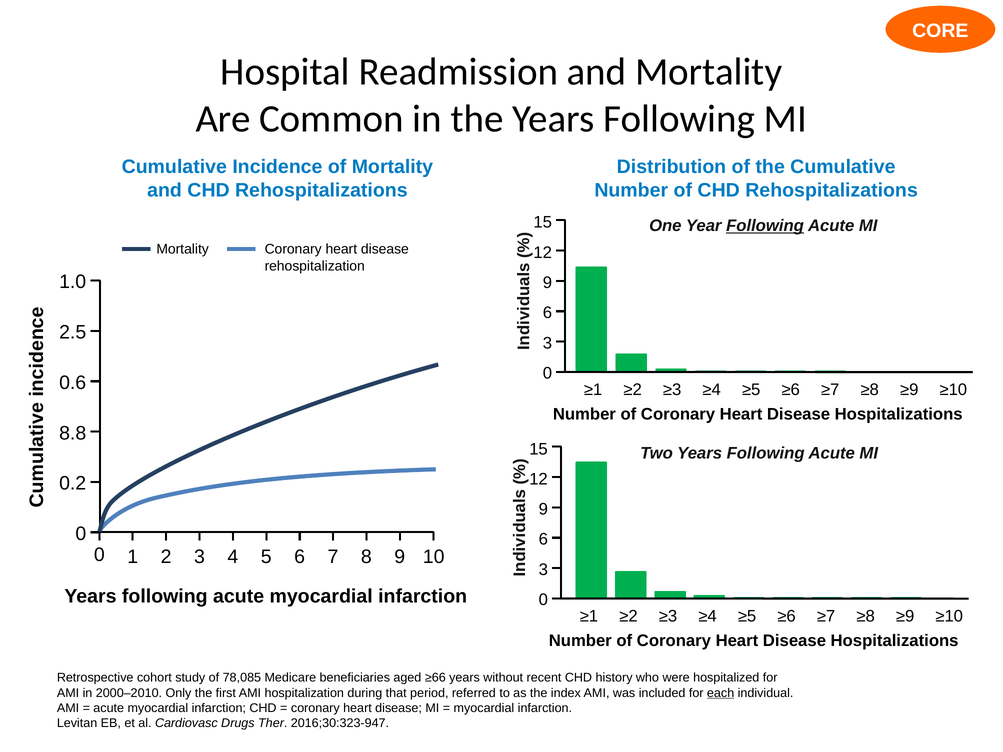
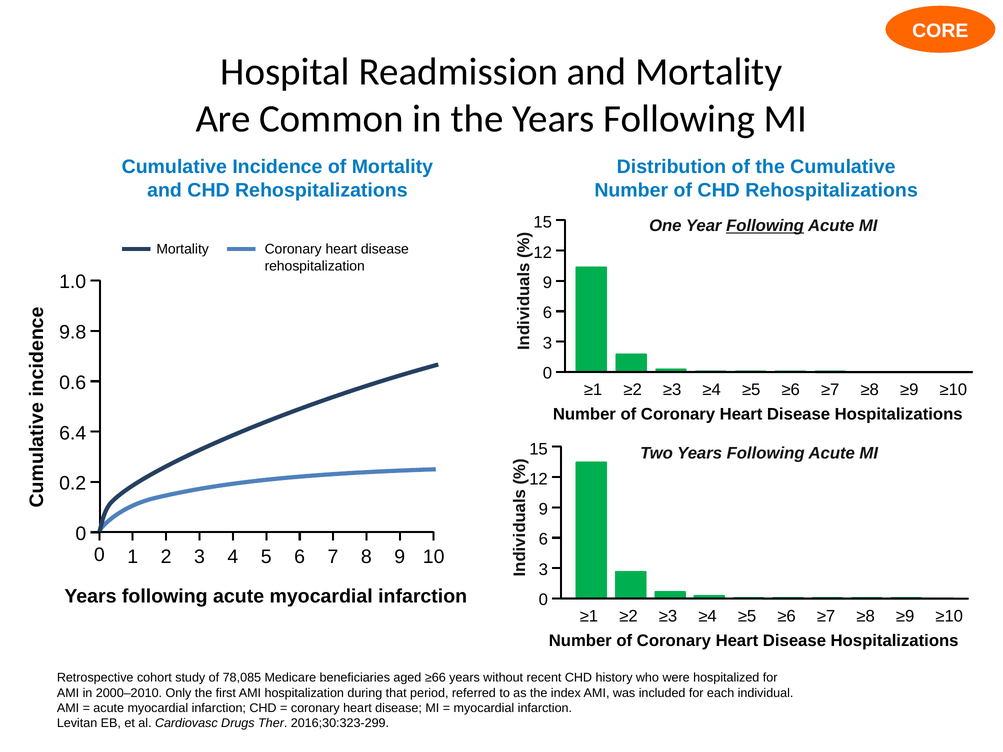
2.5: 2.5 -> 9.8
8.8: 8.8 -> 6.4
each underline: present -> none
2016;30:323-947: 2016;30:323-947 -> 2016;30:323-299
